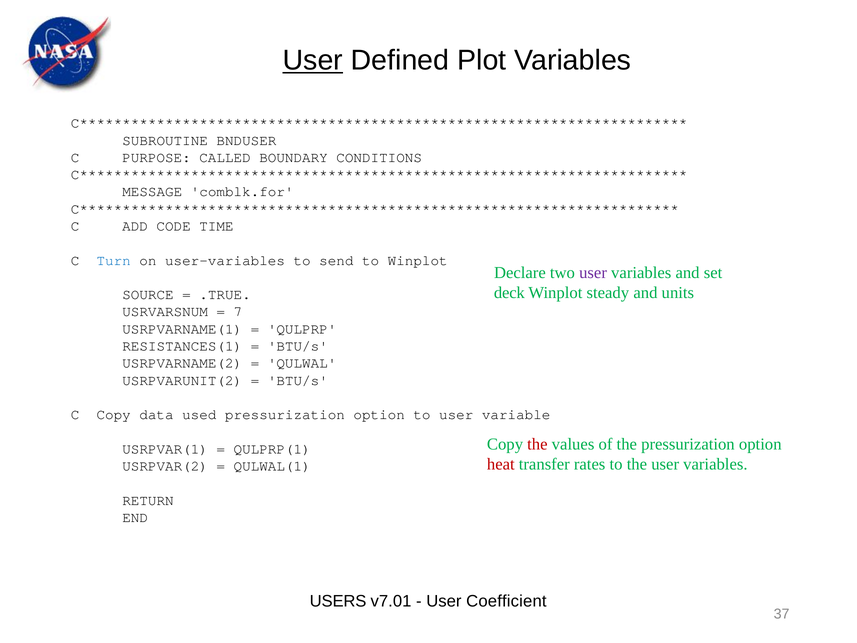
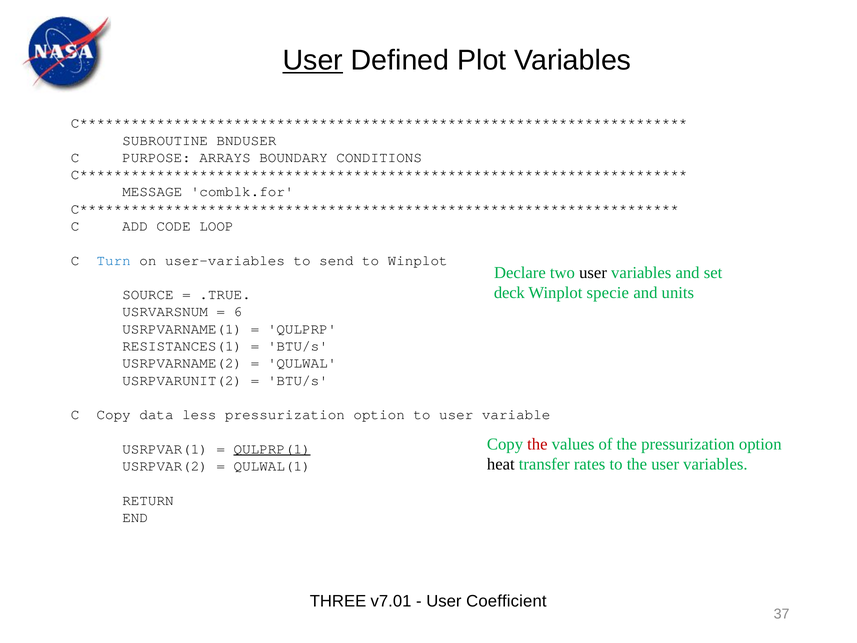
CALLED: CALLED -> ARRAYS
TIME: TIME -> LOOP
user at (593, 273) colour: purple -> black
steady: steady -> specie
7: 7 -> 6
used: used -> less
QULPRP(1 underline: none -> present
heat colour: red -> black
USERS: USERS -> THREE
